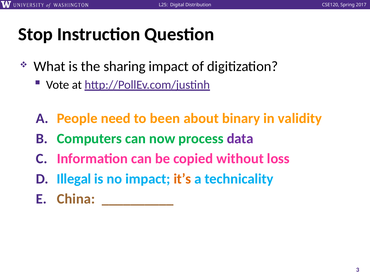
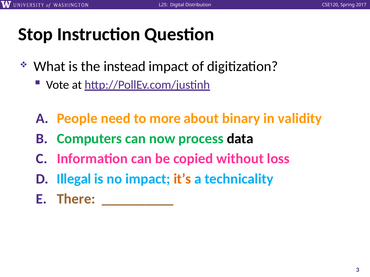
sharing: sharing -> instead
been: been -> more
data colour: purple -> black
China: China -> There
